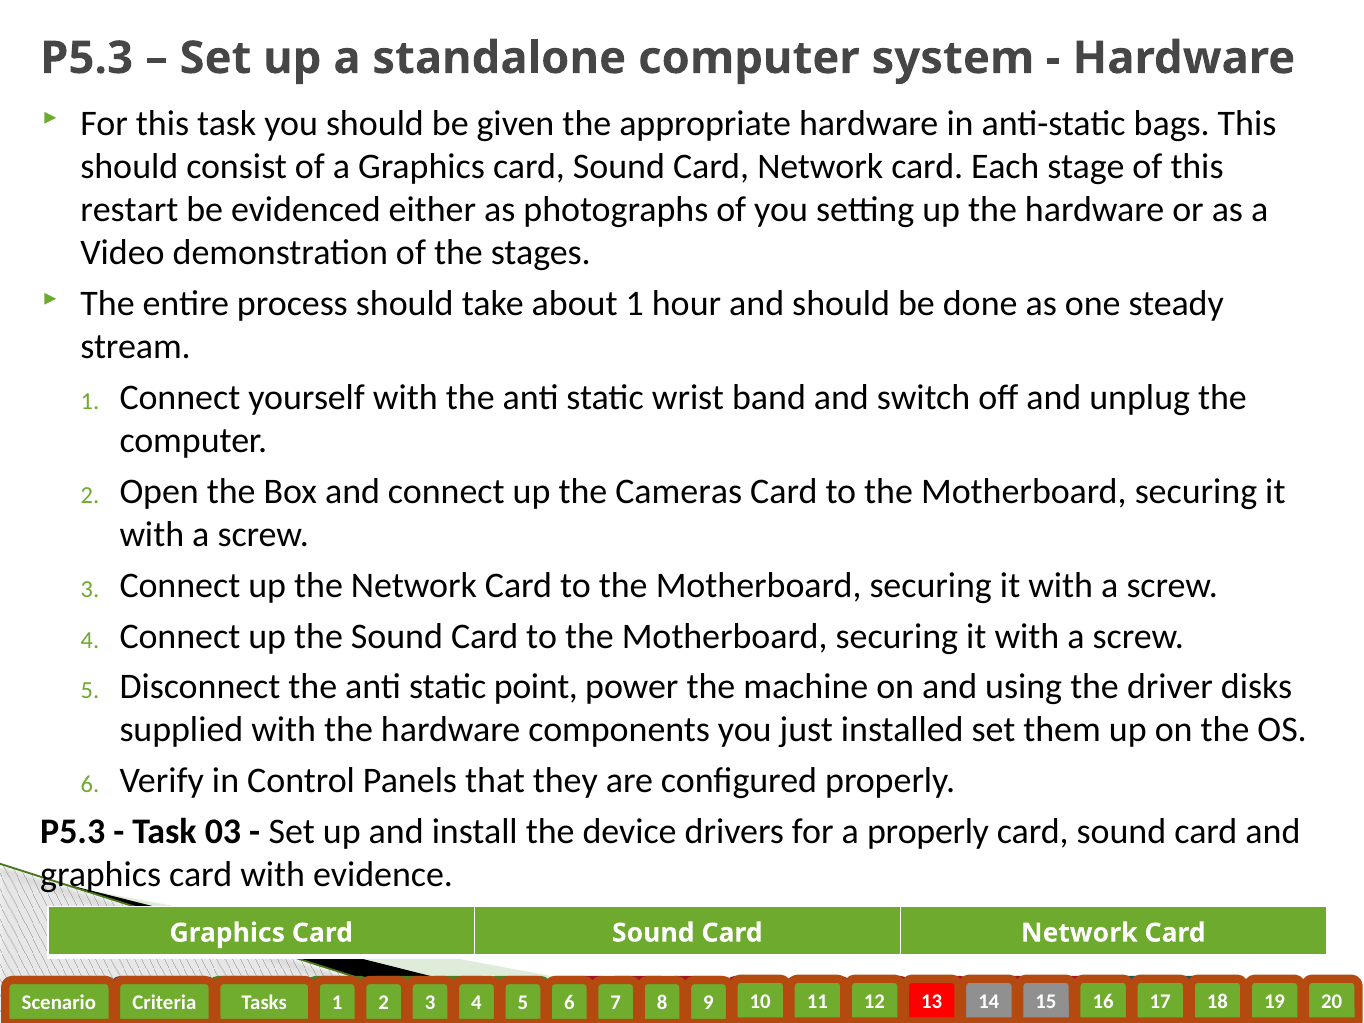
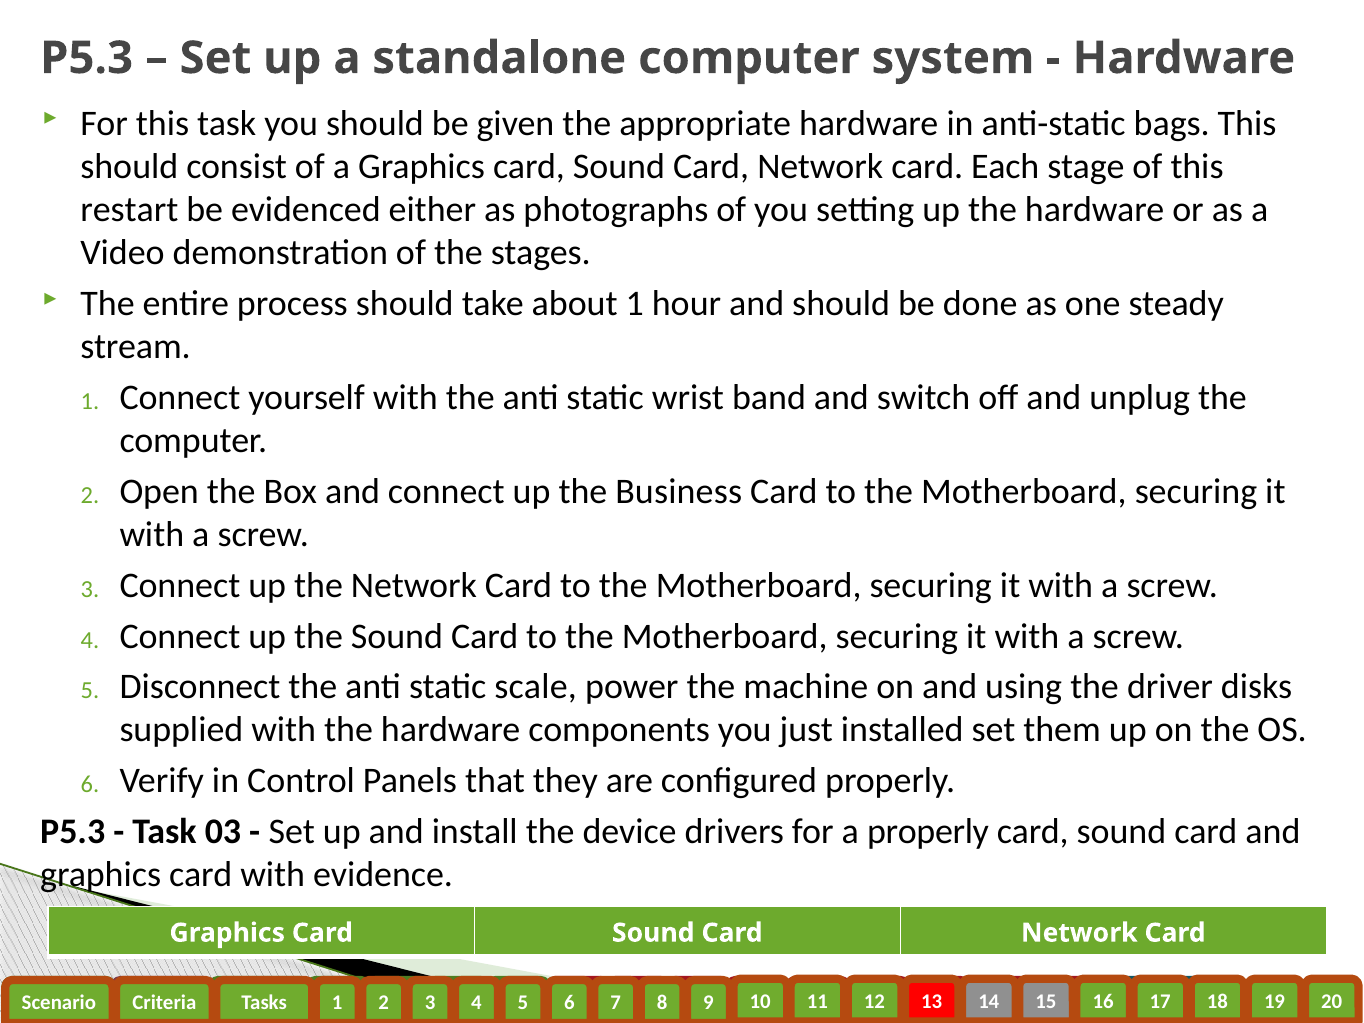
Cameras: Cameras -> Business
point: point -> scale
